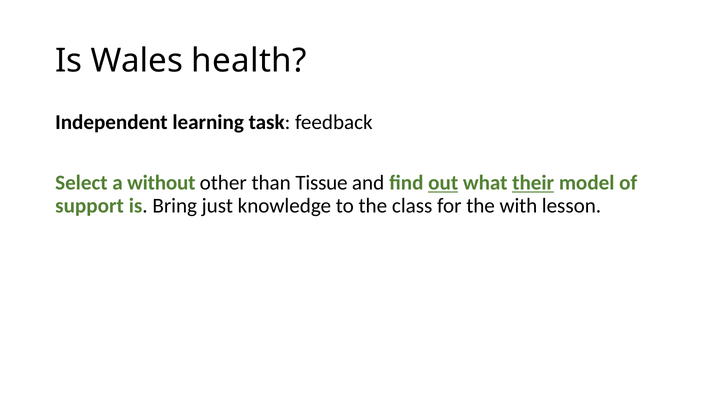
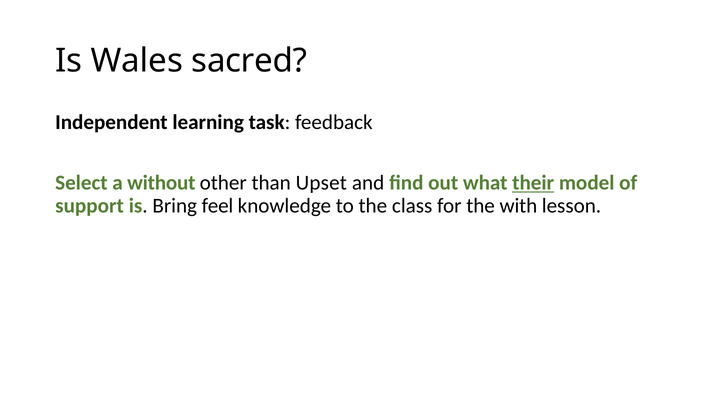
health: health -> sacred
Tissue: Tissue -> Upset
out underline: present -> none
just: just -> feel
